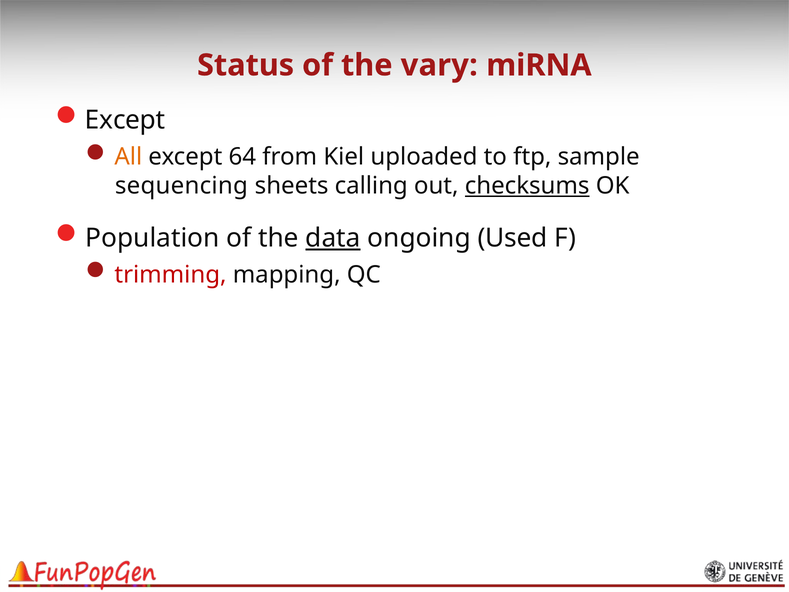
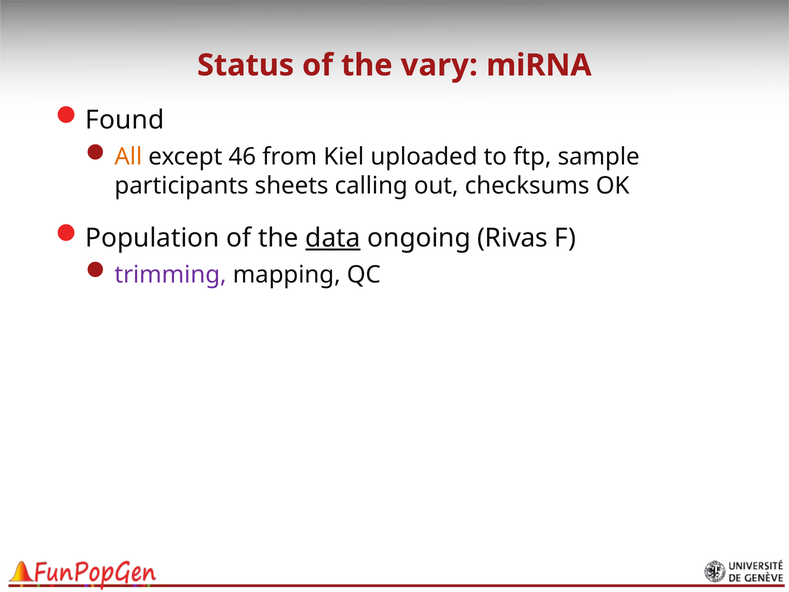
Except at (125, 120): Except -> Found
64: 64 -> 46
sequencing: sequencing -> participants
checksums underline: present -> none
Used: Used -> Rivas
trimming colour: red -> purple
